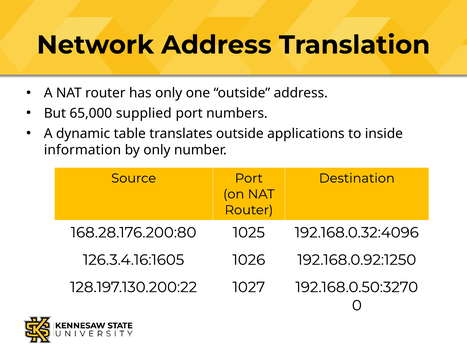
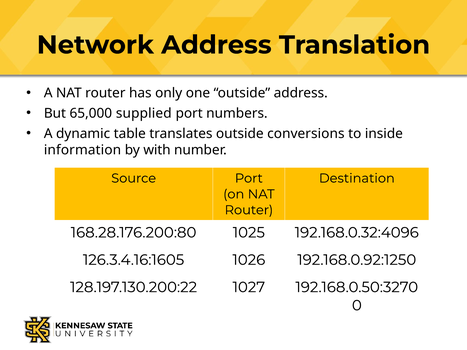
applications: applications -> conversions
by only: only -> with
